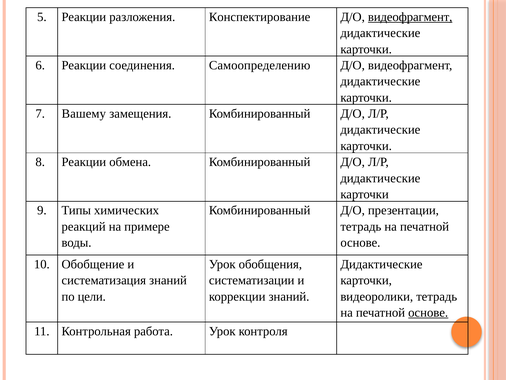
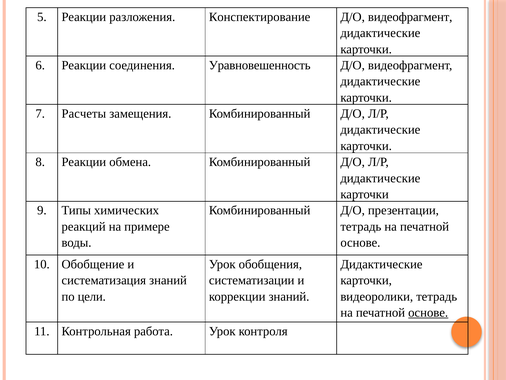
видеофрагмент at (410, 17) underline: present -> none
Самоопределению: Самоопределению -> Уравновешенность
Вашему: Вашему -> Расчеты
